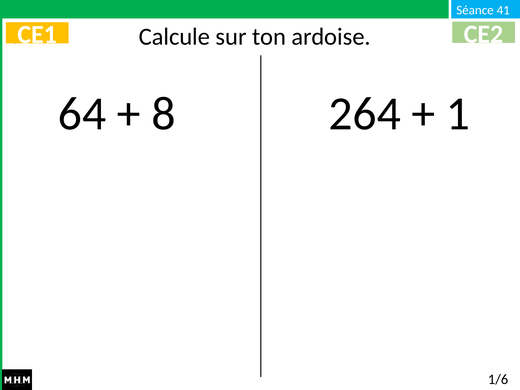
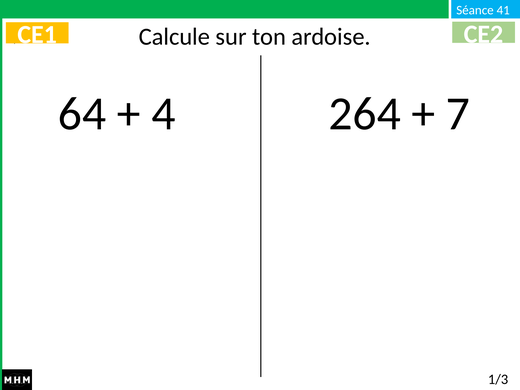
8: 8 -> 4
1: 1 -> 7
1/6: 1/6 -> 1/3
